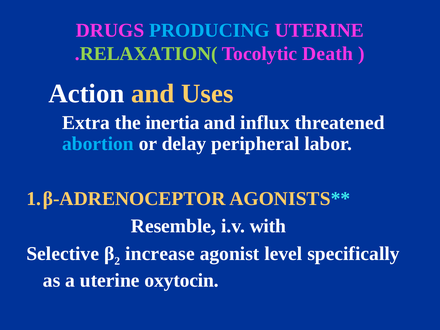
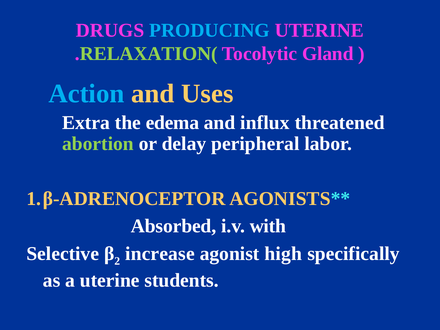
Death: Death -> Gland
Action colour: white -> light blue
inertia: inertia -> edema
abortion colour: light blue -> light green
Resemble: Resemble -> Absorbed
level: level -> high
oxytocin: oxytocin -> students
